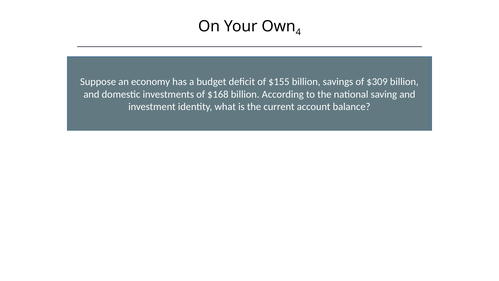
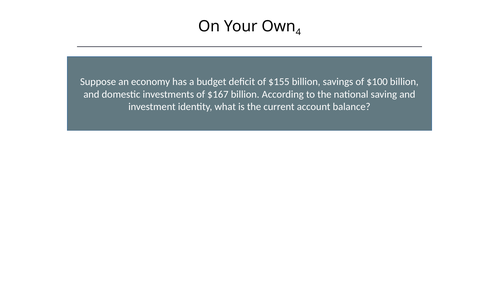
$309: $309 -> $100
$168: $168 -> $167
